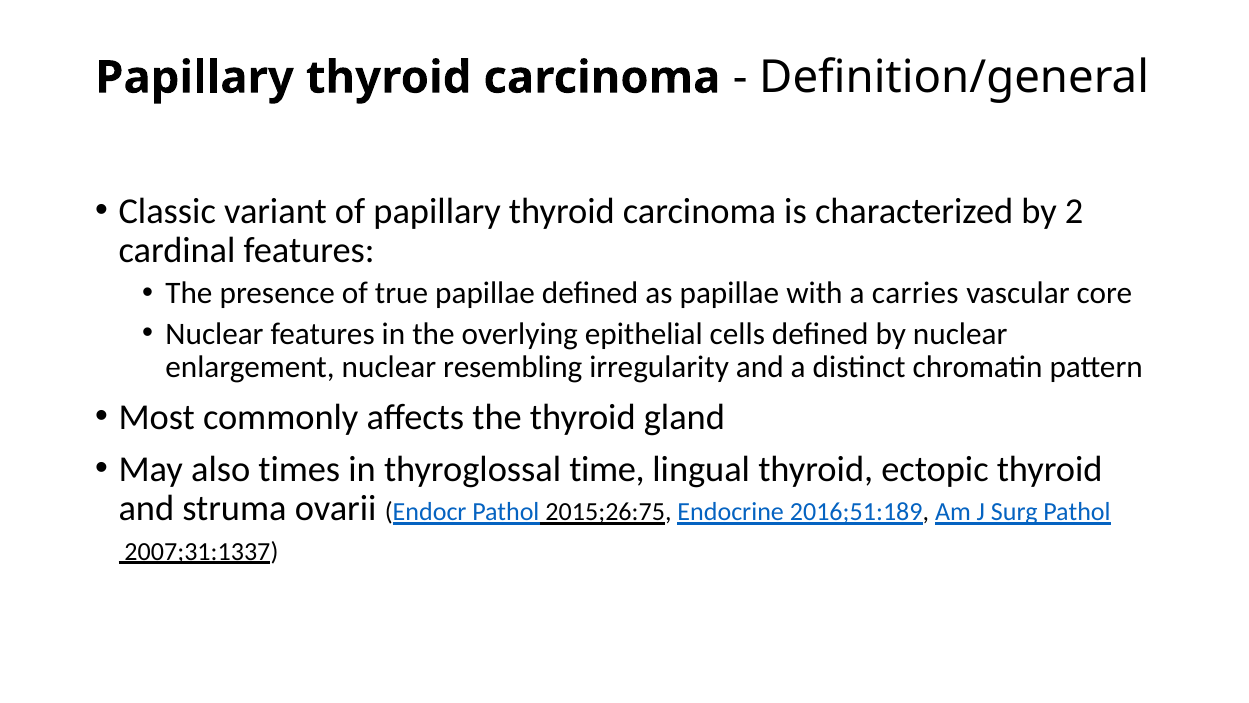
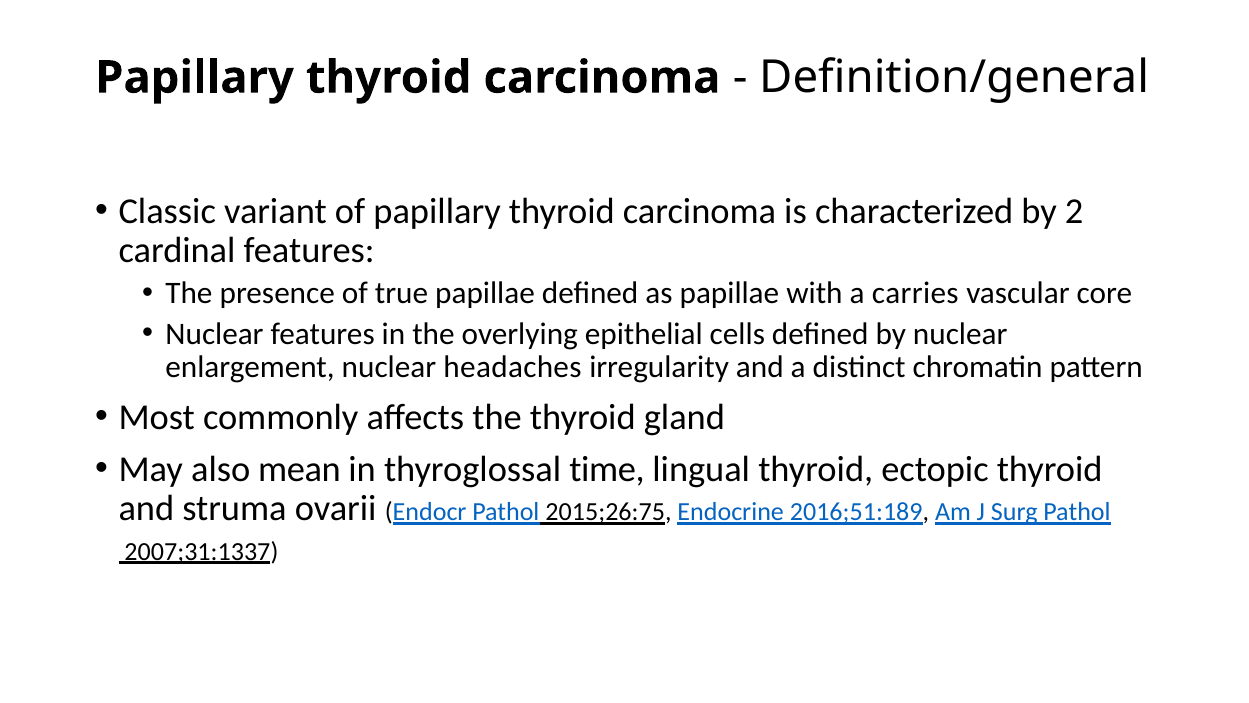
resembling: resembling -> headaches
times: times -> mean
